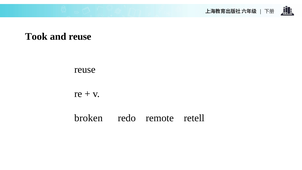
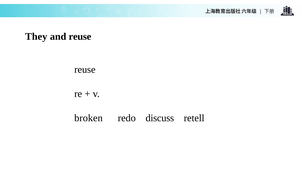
Took: Took -> They
remote: remote -> discuss
